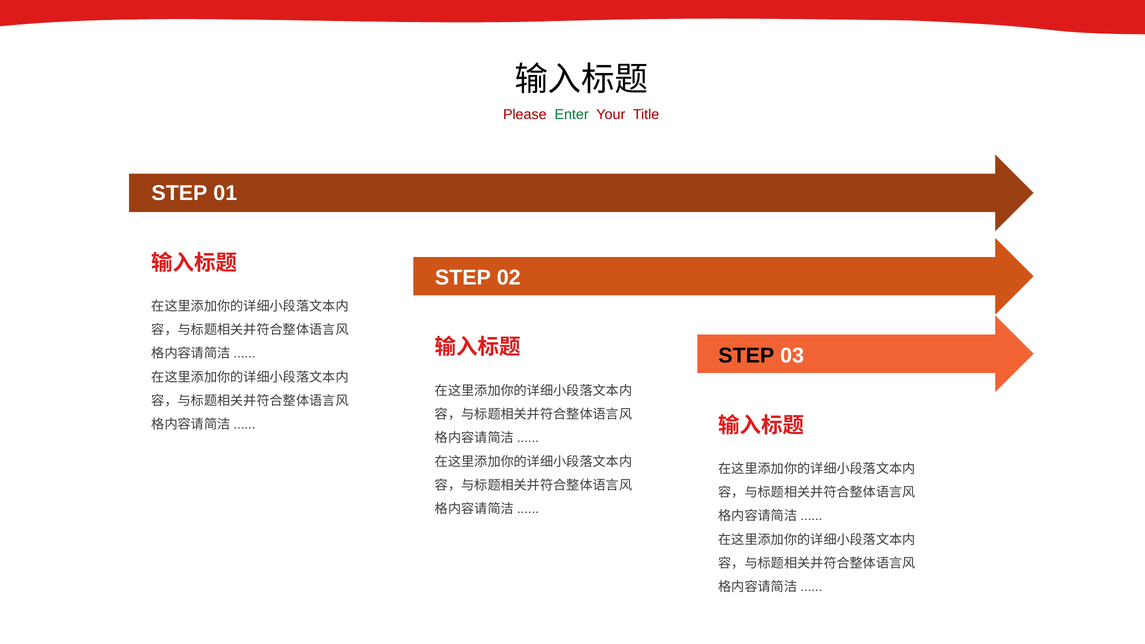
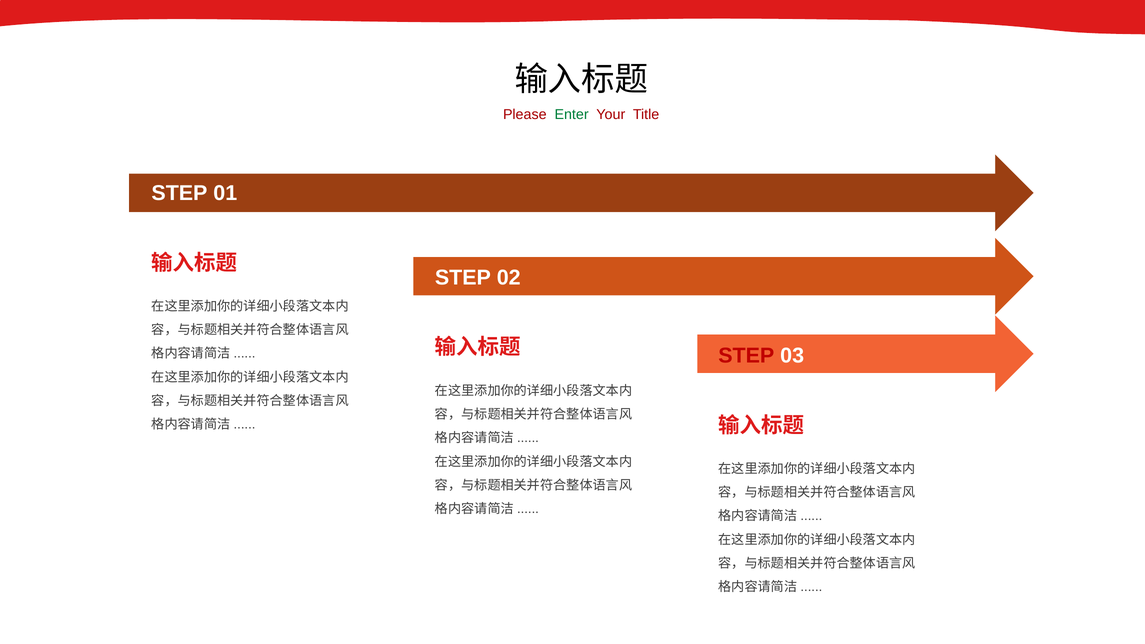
STEP at (746, 355) colour: black -> red
